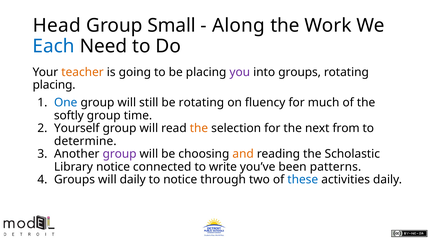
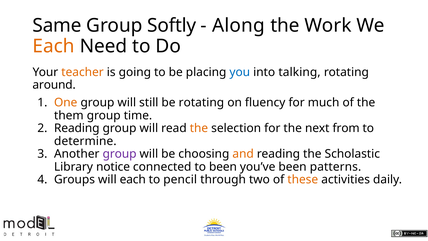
Head: Head -> Same
Small: Small -> Softly
Each at (54, 46) colour: blue -> orange
you colour: purple -> blue
into groups: groups -> talking
placing at (54, 85): placing -> around
One colour: blue -> orange
softly: softly -> them
Yourself at (77, 128): Yourself -> Reading
to write: write -> been
will daily: daily -> each
to notice: notice -> pencil
these colour: blue -> orange
